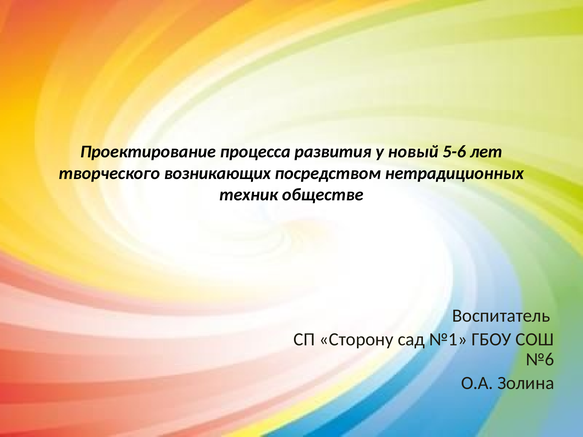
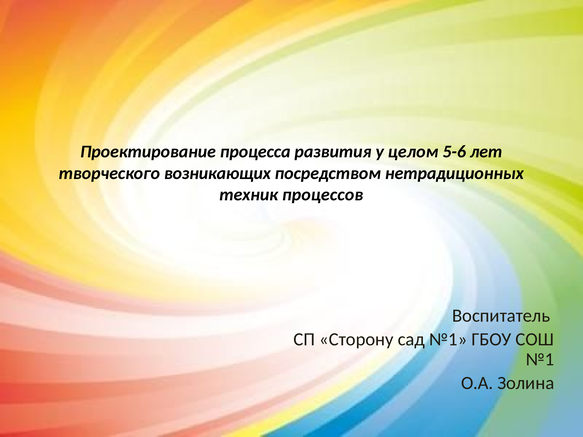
новый: новый -> целом
обществе: обществе -> процессов
№6 at (540, 360): №6 -> №1
